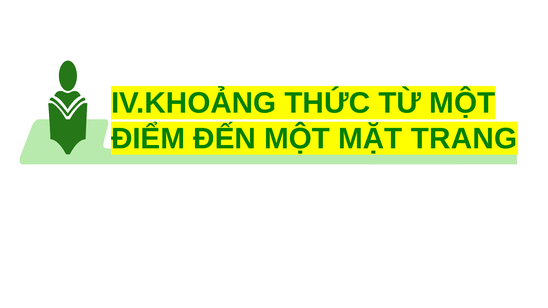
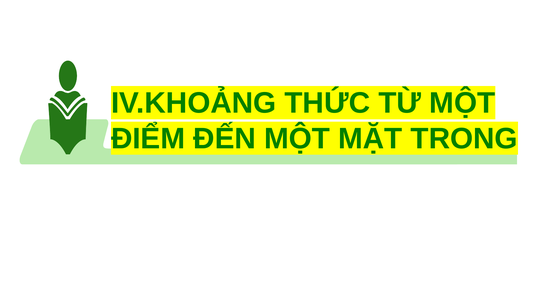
TRANG: TRANG -> TRONG
